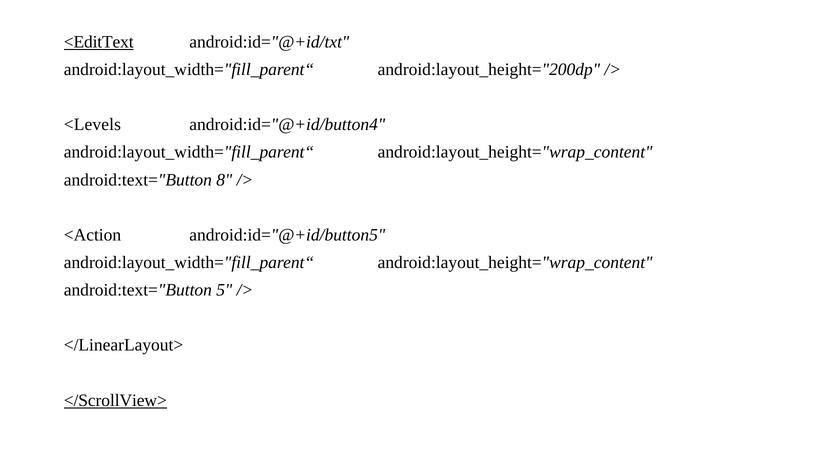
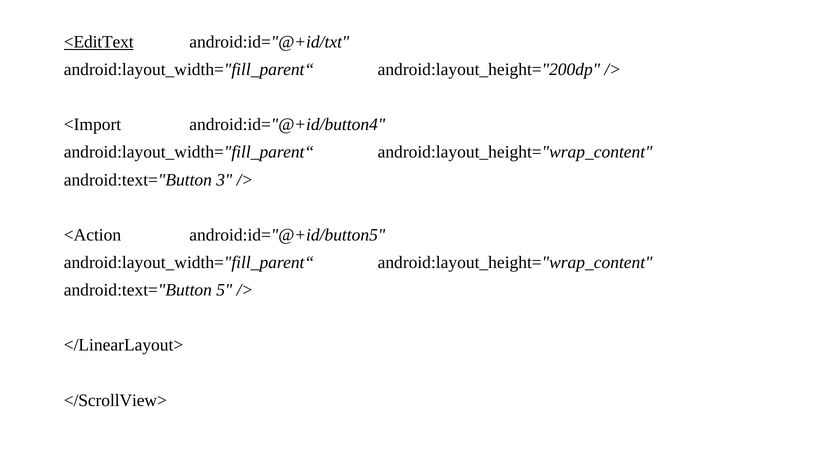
<Levels: <Levels -> <Import
8: 8 -> 3
</ScrollView> underline: present -> none
